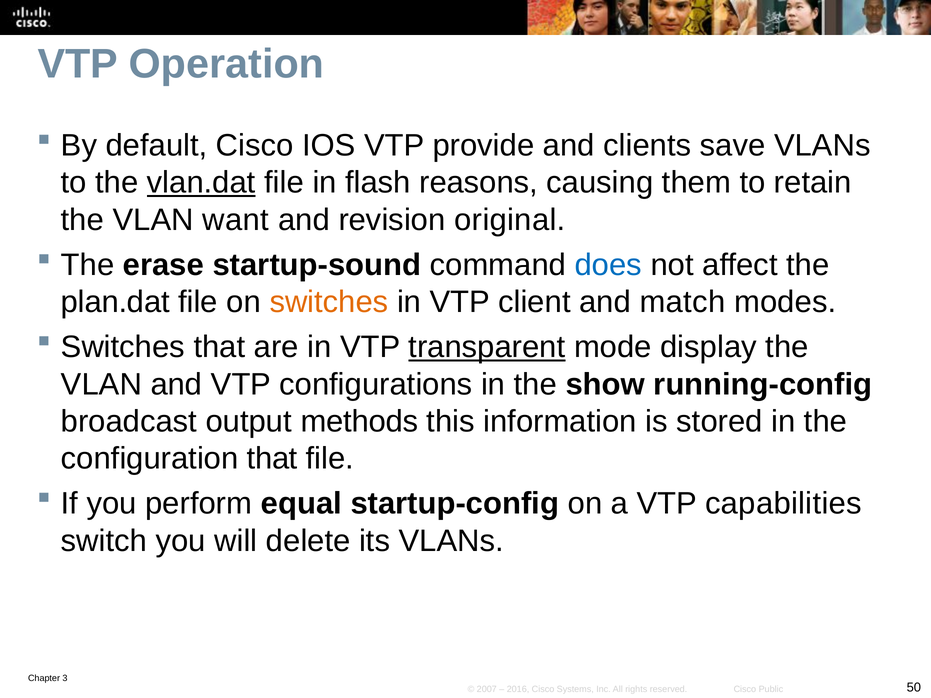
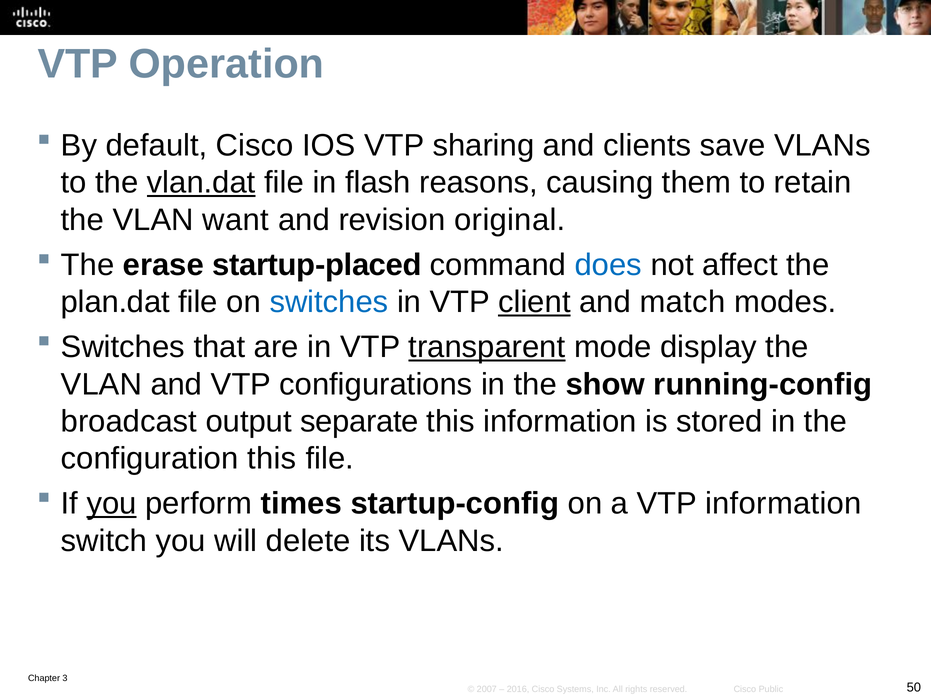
provide: provide -> sharing
startup-sound: startup-sound -> startup-placed
switches at (329, 302) colour: orange -> blue
client underline: none -> present
methods: methods -> separate
configuration that: that -> this
you at (112, 504) underline: none -> present
equal: equal -> times
VTP capabilities: capabilities -> information
